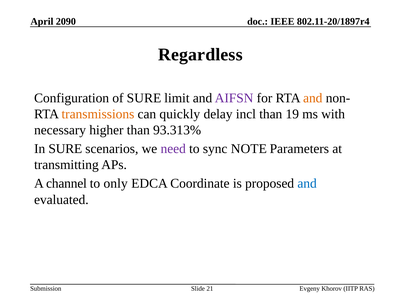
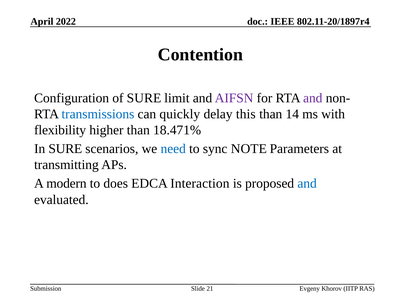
2090: 2090 -> 2022
Regardless: Regardless -> Contention
and at (313, 98) colour: orange -> purple
transmissions colour: orange -> blue
incl: incl -> this
19: 19 -> 14
necessary: necessary -> flexibility
93.313%: 93.313% -> 18.471%
need colour: purple -> blue
channel: channel -> modern
only: only -> does
Coordinate: Coordinate -> Interaction
